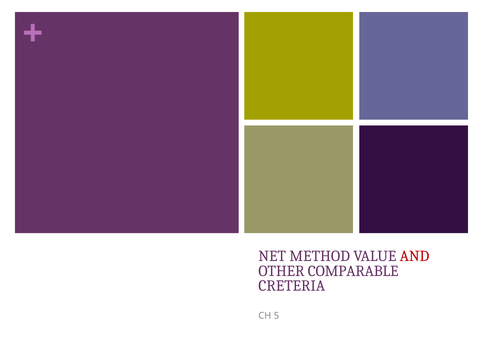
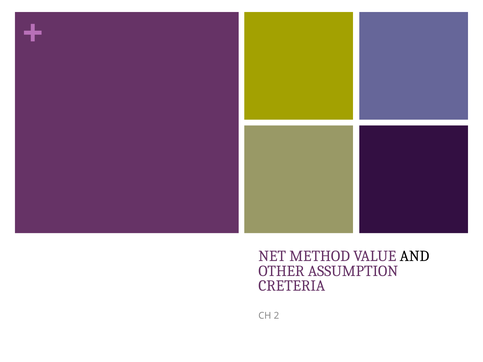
AND colour: red -> black
COMPARABLE: COMPARABLE -> ASSUMPTION
5: 5 -> 2
